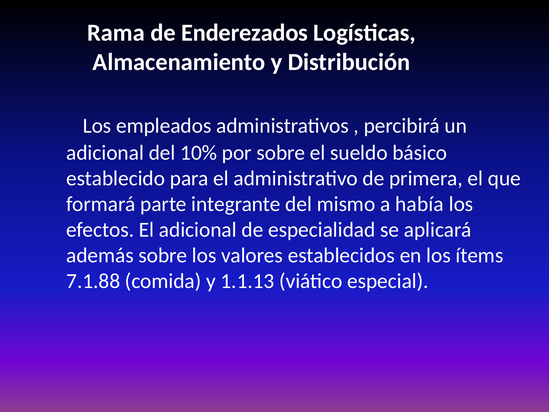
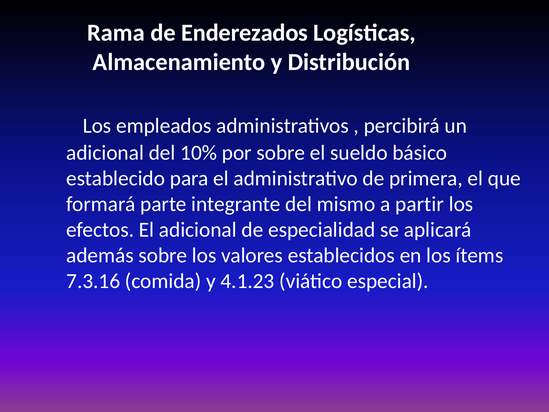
había: había -> partir
7.1.88: 7.1.88 -> 7.3.16
1.1.13: 1.1.13 -> 4.1.23
